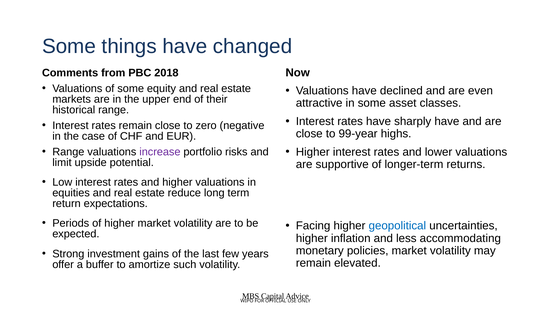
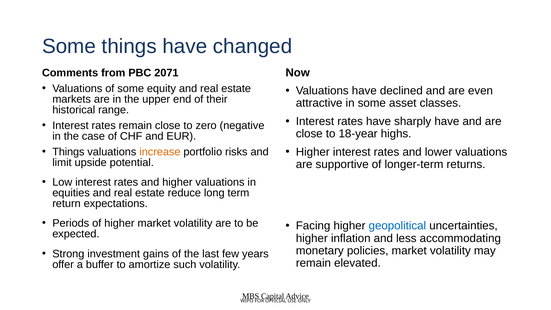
2018: 2018 -> 2071
99-year: 99-year -> 18-year
Range at (68, 152): Range -> Things
increase colour: purple -> orange
